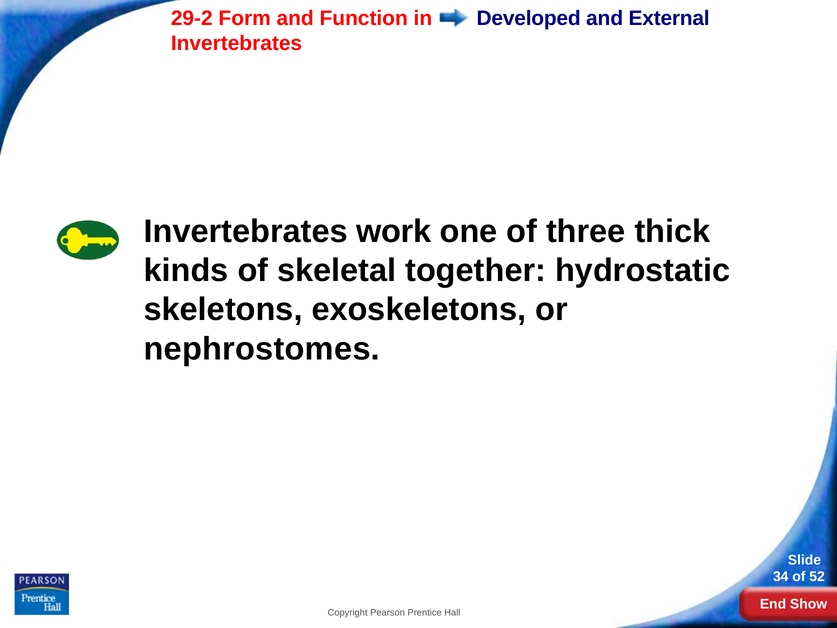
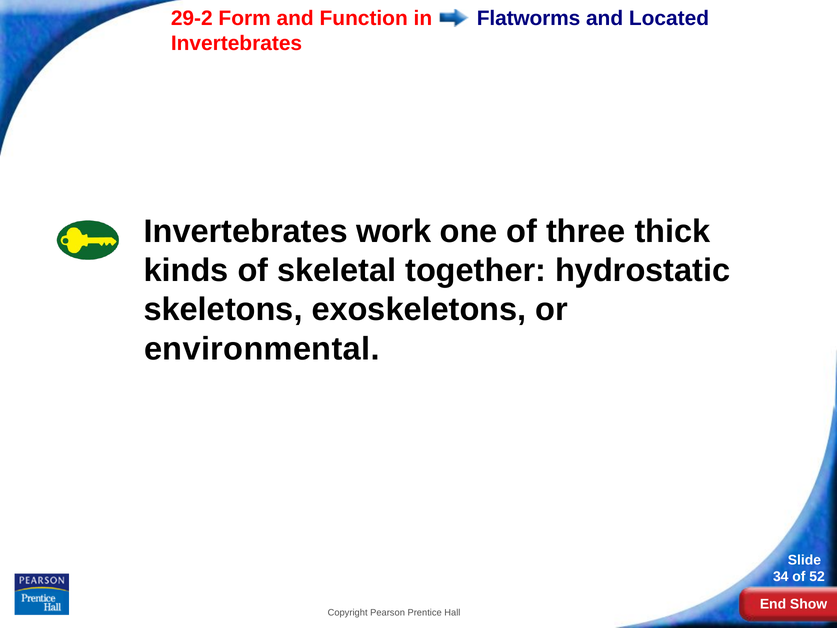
Developed: Developed -> Flatworms
External: External -> Located
nephrostomes: nephrostomes -> environmental
